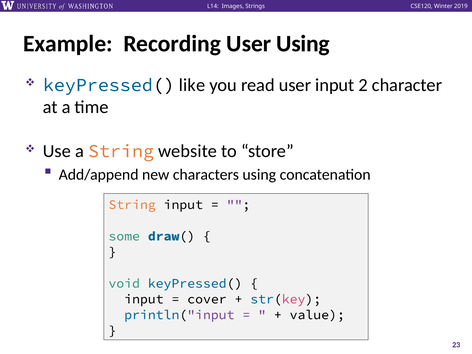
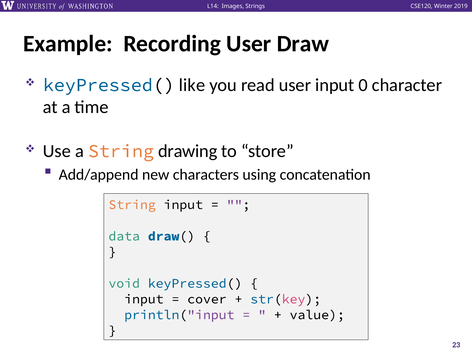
User Using: Using -> Draw
2: 2 -> 0
website: website -> drawing
some: some -> data
